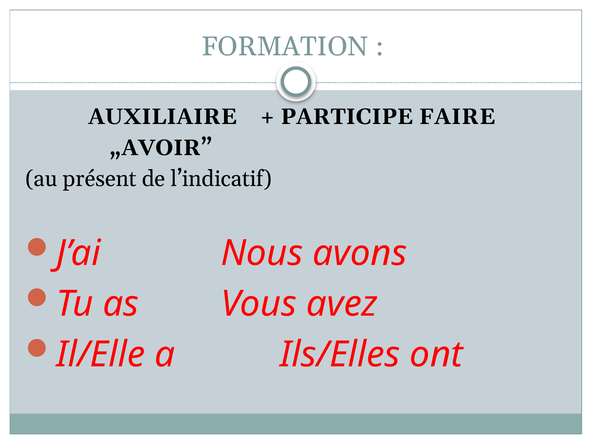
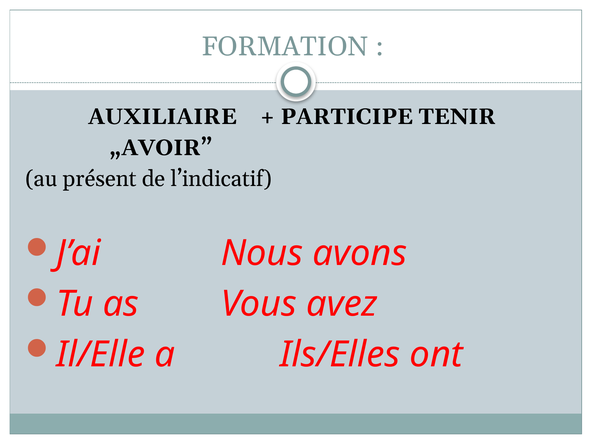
FAIRE: FAIRE -> TENIR
